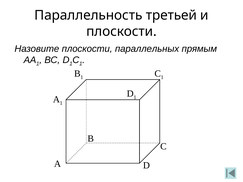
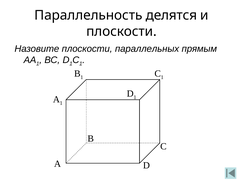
третьей: третьей -> делятся
